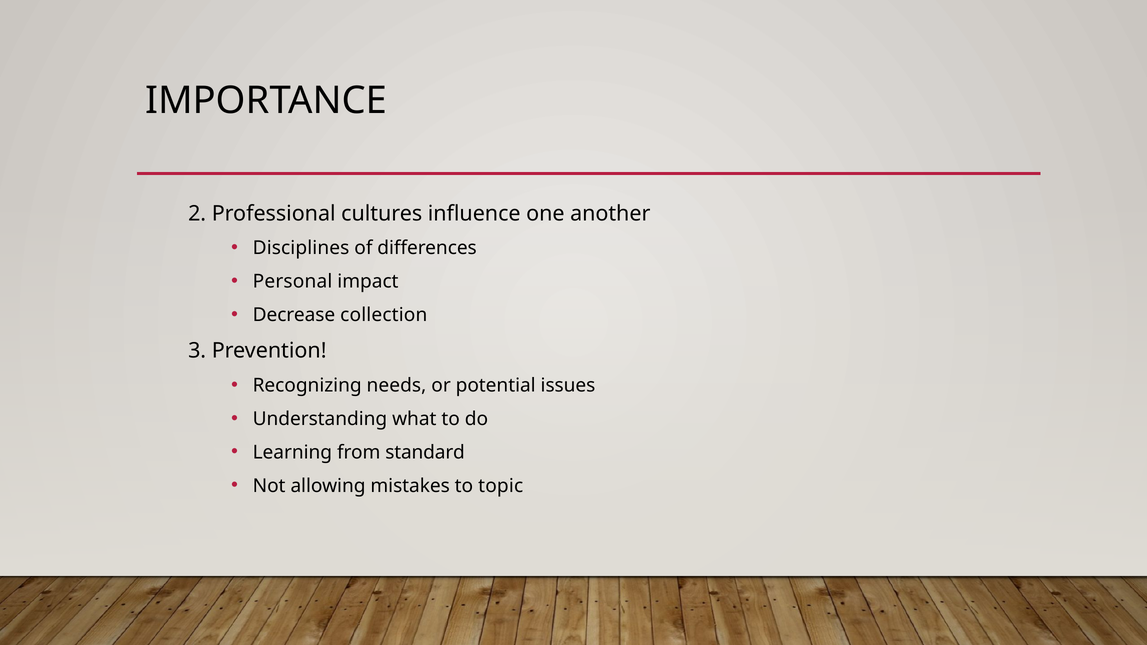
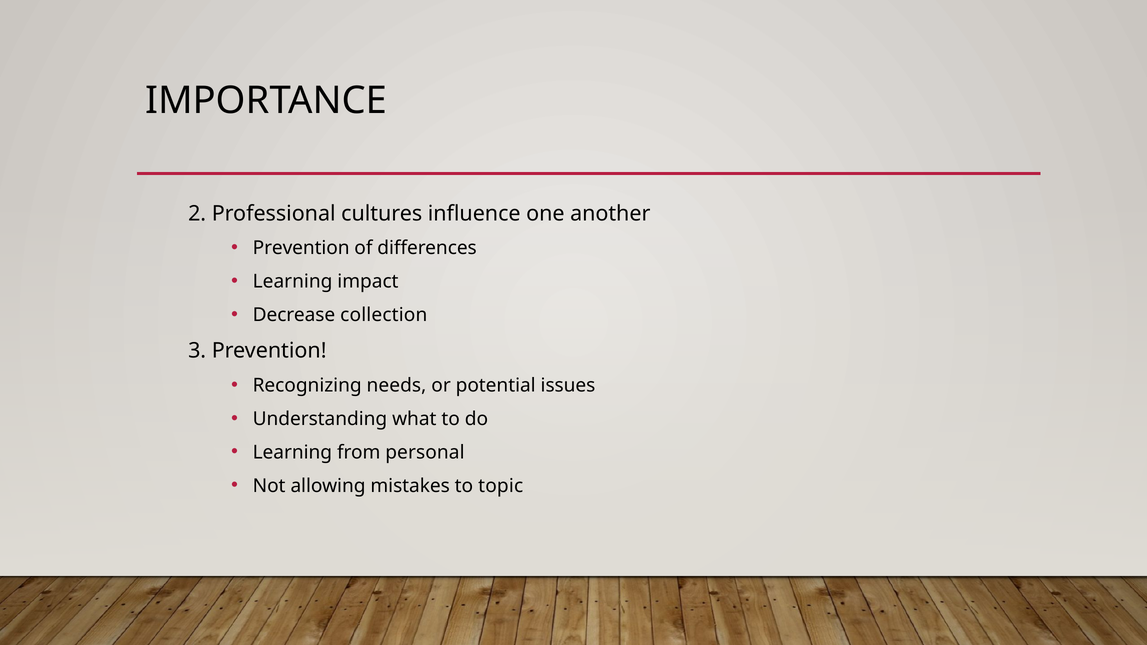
Disciplines at (301, 248): Disciplines -> Prevention
Personal at (293, 282): Personal -> Learning
standard: standard -> personal
